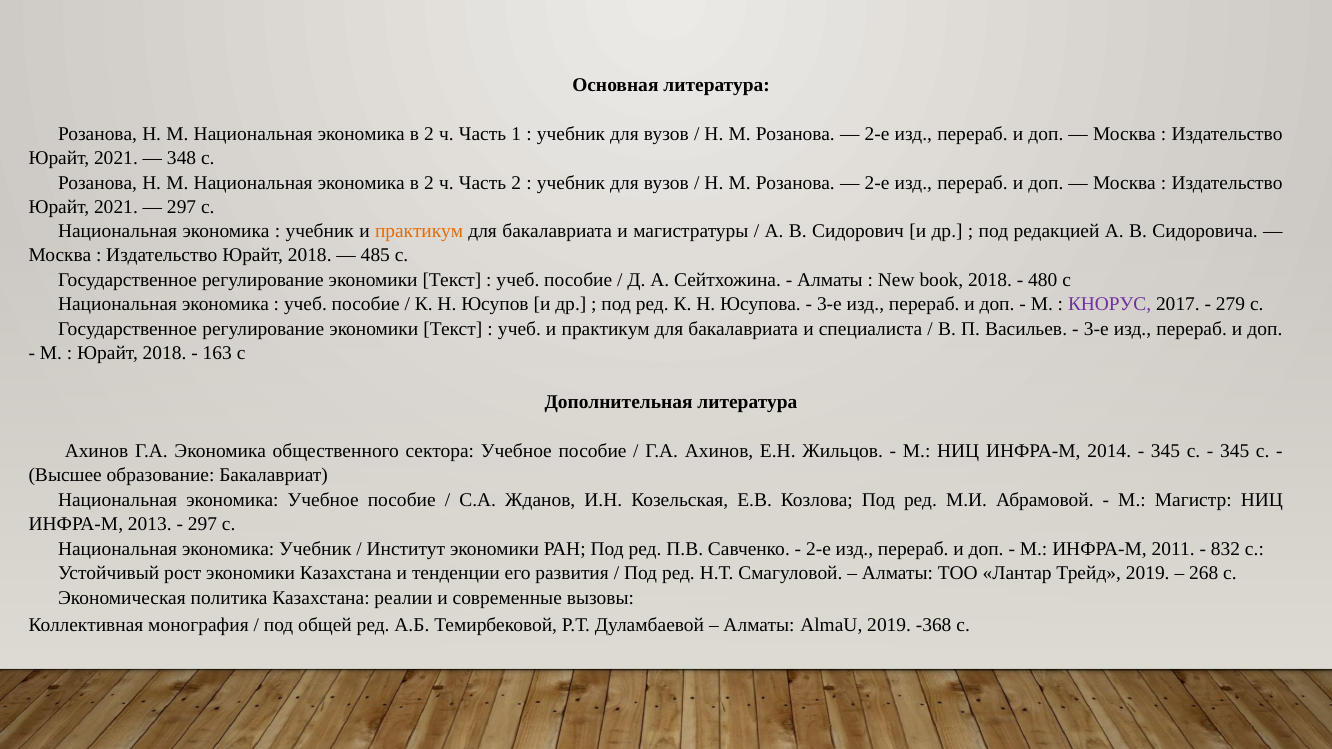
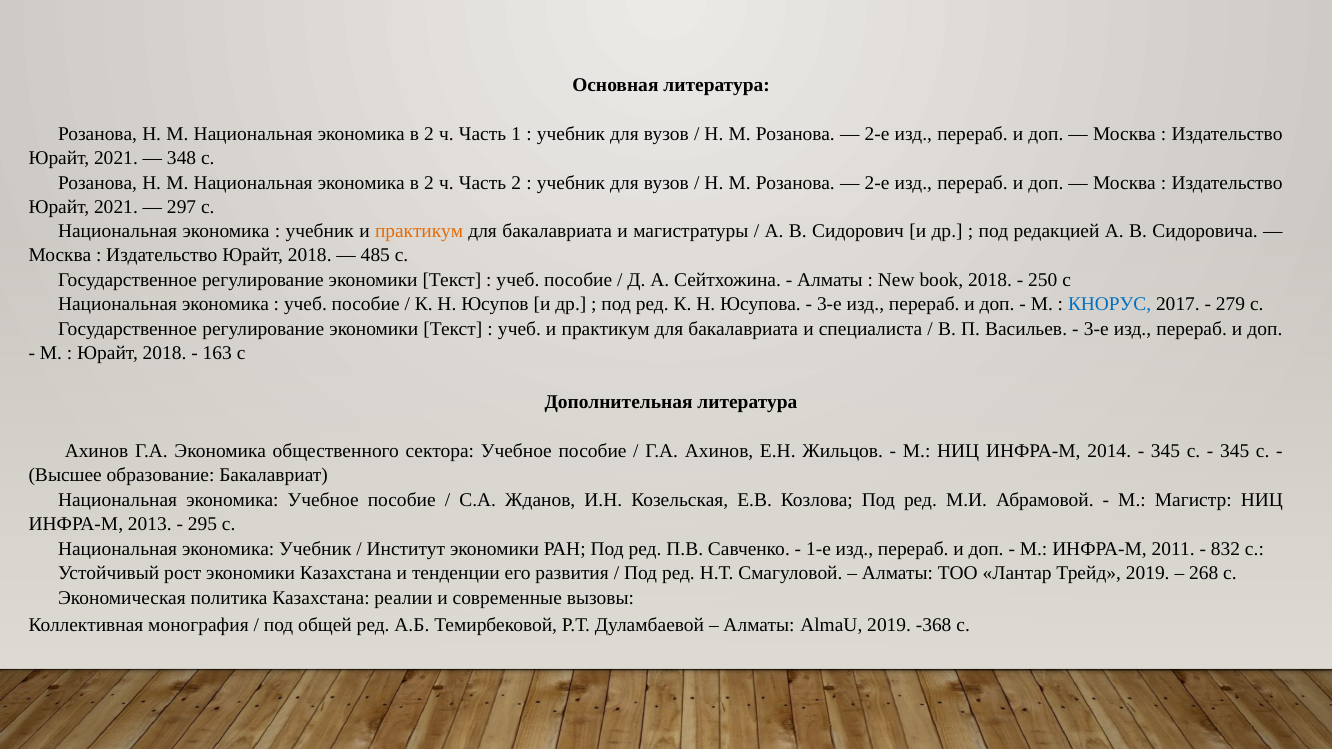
480: 480 -> 250
КНОРУС colour: purple -> blue
297 at (203, 524): 297 -> 295
2-e: 2-e -> 1-e
